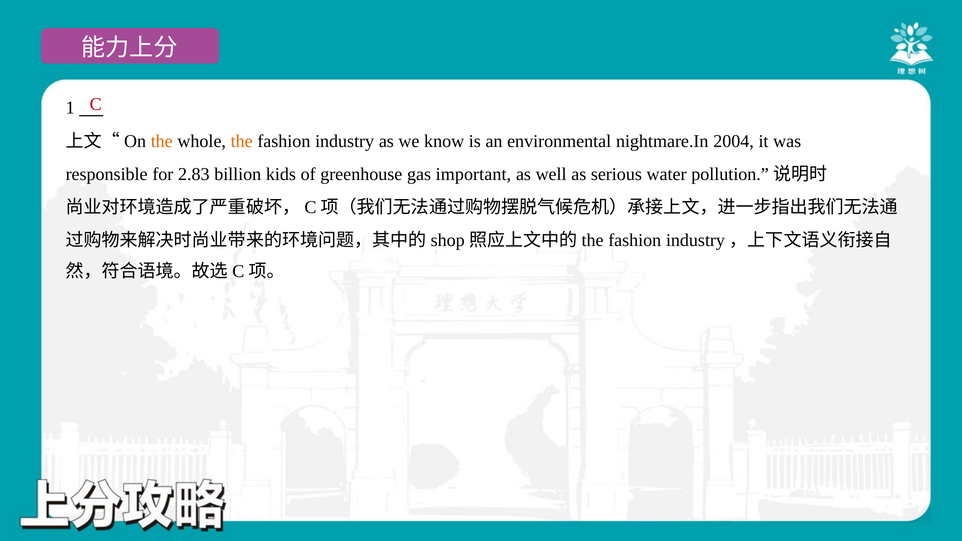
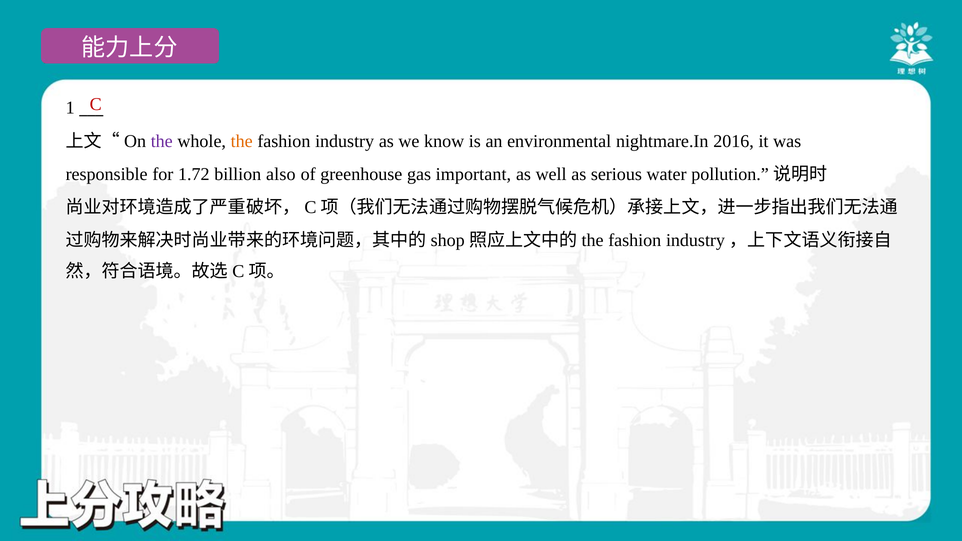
the at (162, 141) colour: orange -> purple
2004: 2004 -> 2016
2.83: 2.83 -> 1.72
kids: kids -> also
